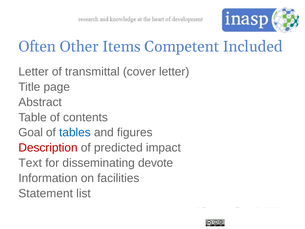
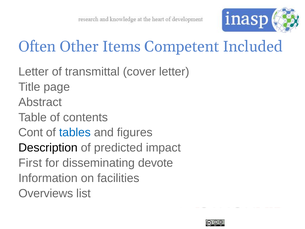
Goal: Goal -> Cont
Description colour: red -> black
Text: Text -> First
Statement: Statement -> Overviews
